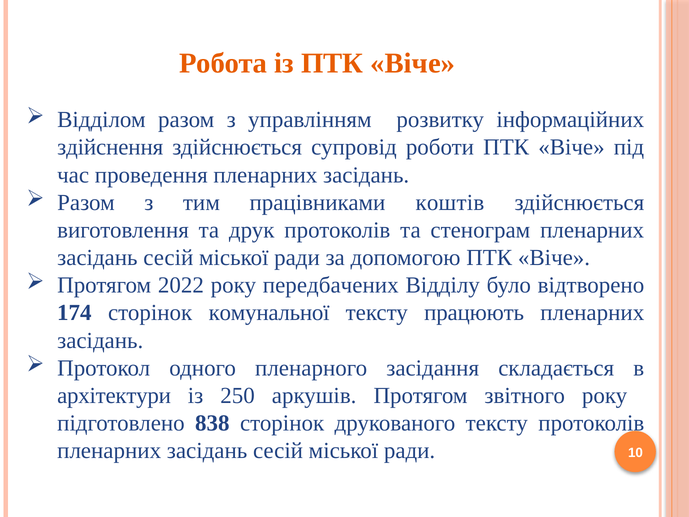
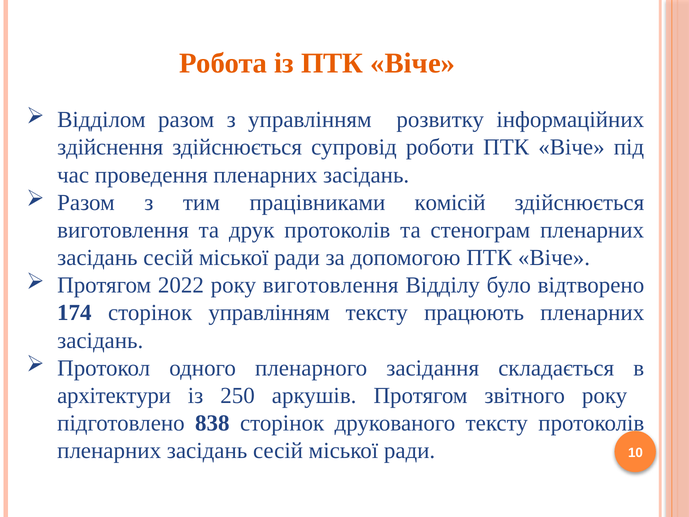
коштів: коштів -> комісій
року передбачених: передбачених -> виготовлення
сторінок комунальної: комунальної -> управлінням
